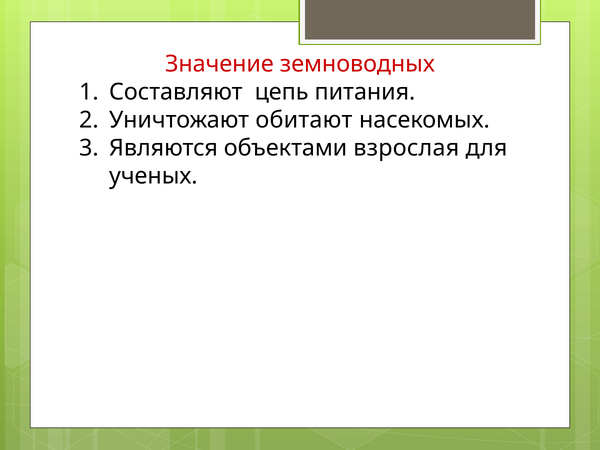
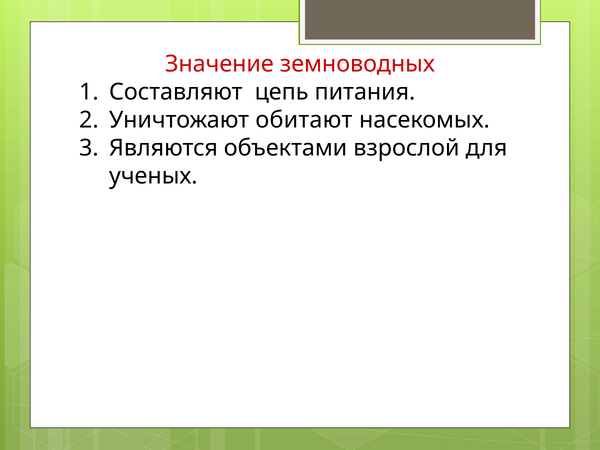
взрослая: взрослая -> взрослой
